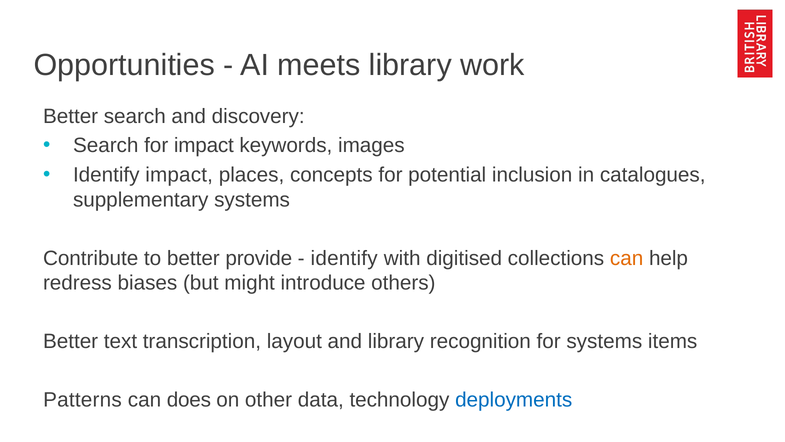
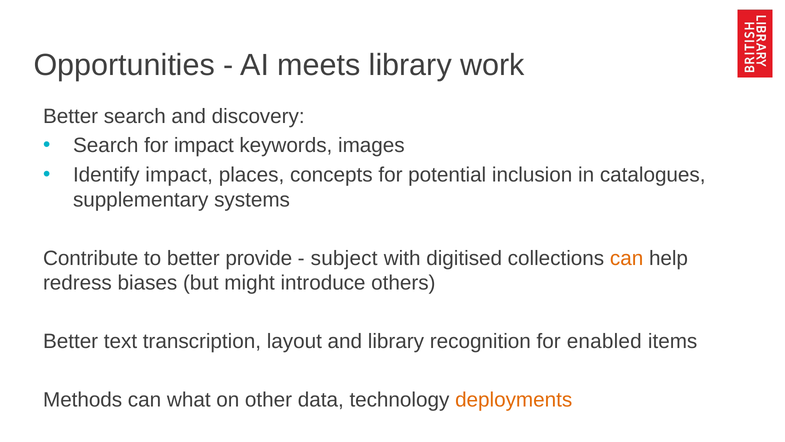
identify at (344, 258): identify -> subject
for systems: systems -> enabled
Patterns: Patterns -> Methods
does: does -> what
deployments colour: blue -> orange
